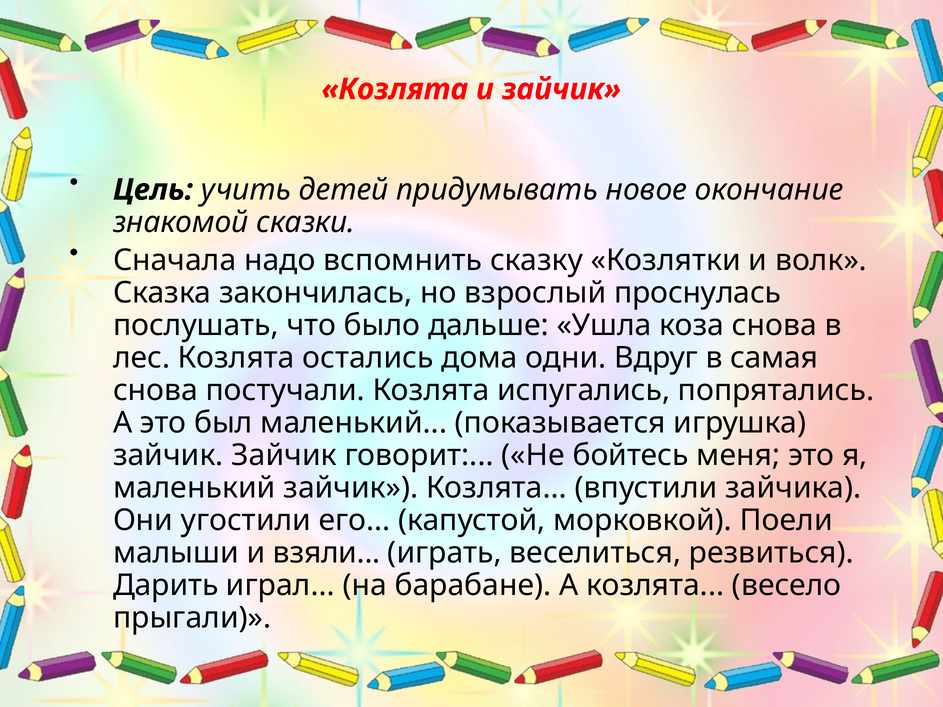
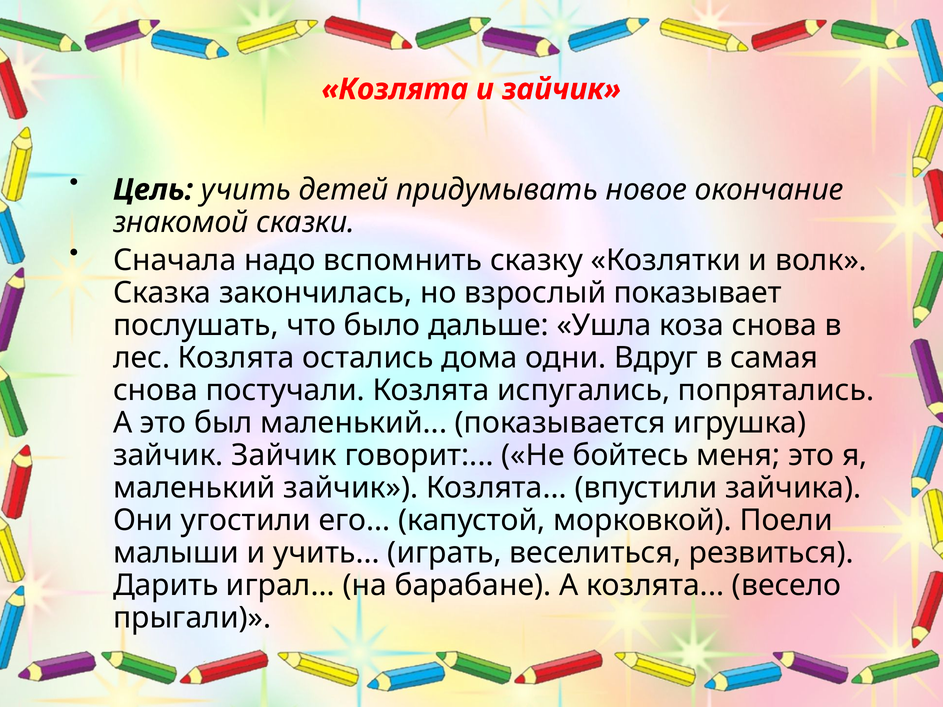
проснулась: проснулась -> показывает
и взяли: взяли -> учить
